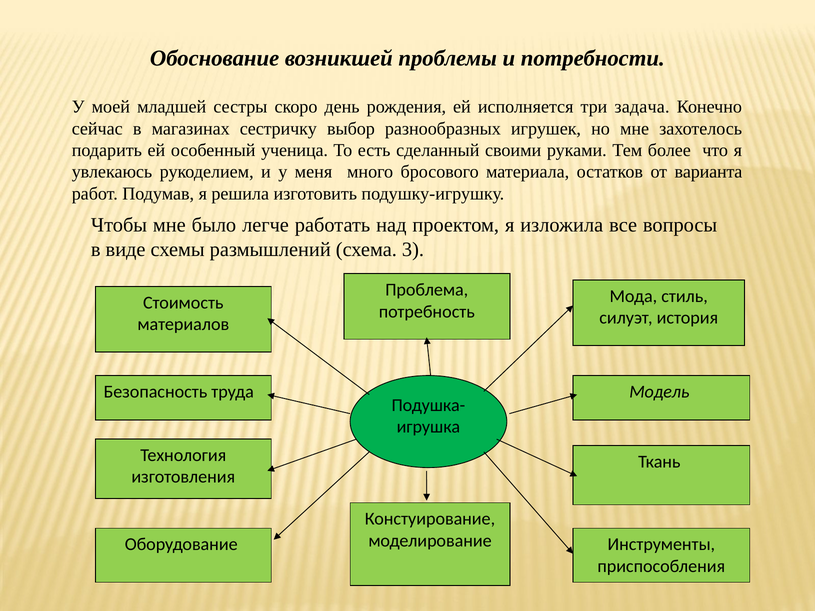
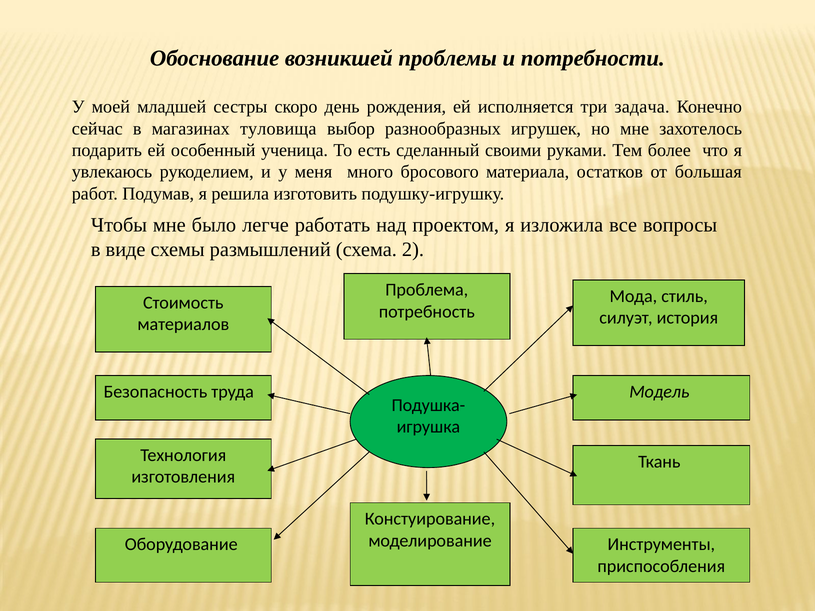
сестричку: сестричку -> туловища
варианта: варианта -> большая
3: 3 -> 2
